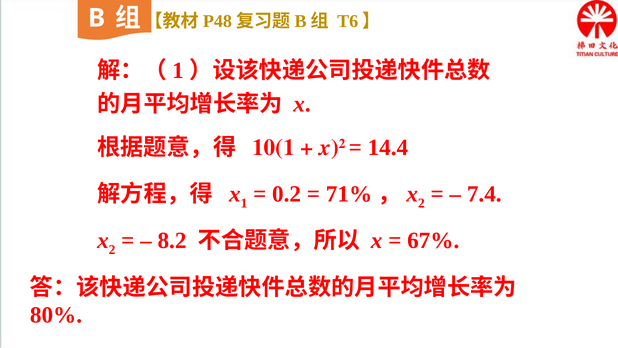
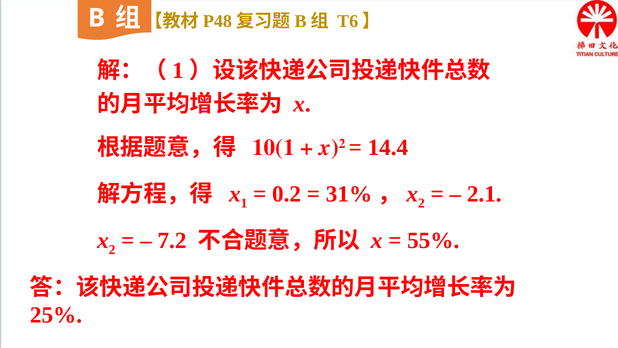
71%: 71% -> 31%
7.4: 7.4 -> 2.1
8.2: 8.2 -> 7.2
67%: 67% -> 55%
80%: 80% -> 25%
